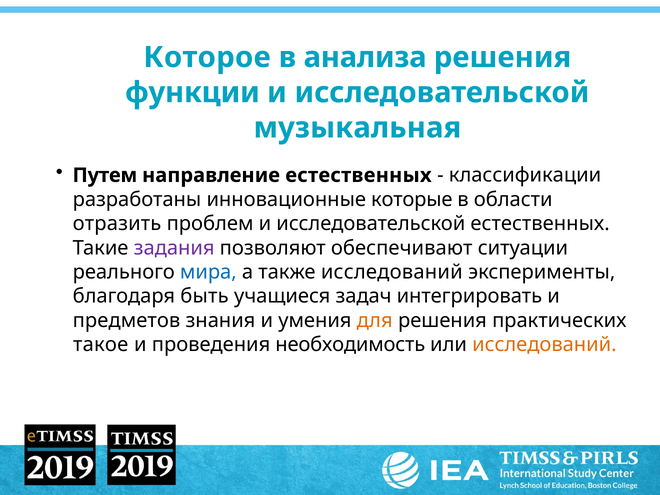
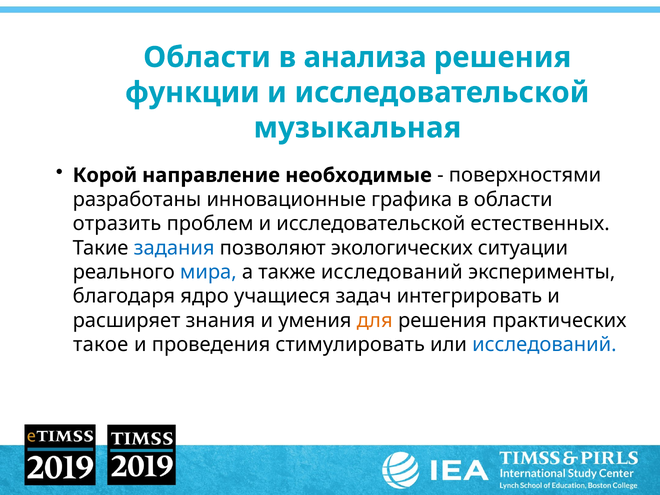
Которое at (207, 57): Которое -> Области
Путем: Путем -> Корой
направление естественных: естественных -> необходимые
классификации: классификации -> поверхностями
которые: которые -> графика
задания colour: purple -> blue
обеспечивают: обеспечивают -> экологических
быть: быть -> ядро
предметов: предметов -> расширяет
необходимость: необходимость -> стимулировать
исследований at (544, 345) colour: orange -> blue
